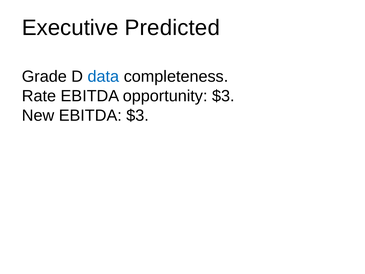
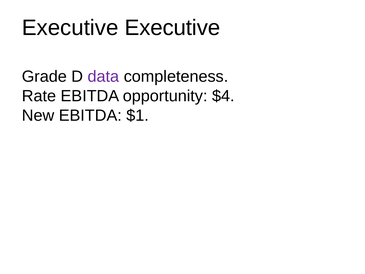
Executive Predicted: Predicted -> Executive
data colour: blue -> purple
opportunity $3: $3 -> $4
EBITDA $3: $3 -> $1
